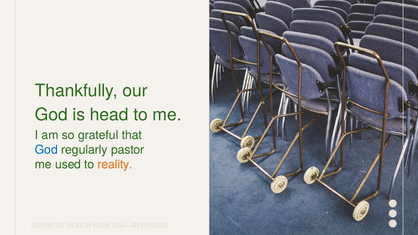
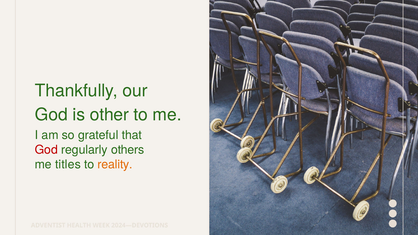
head: head -> other
God at (46, 150) colour: blue -> red
pastor: pastor -> others
used: used -> titles
